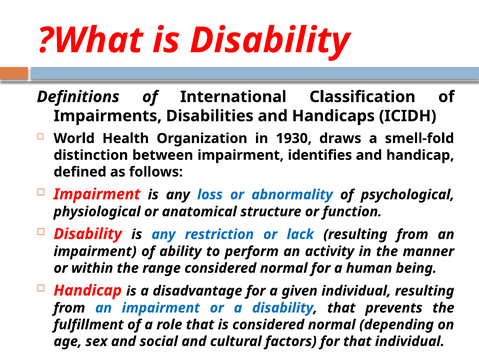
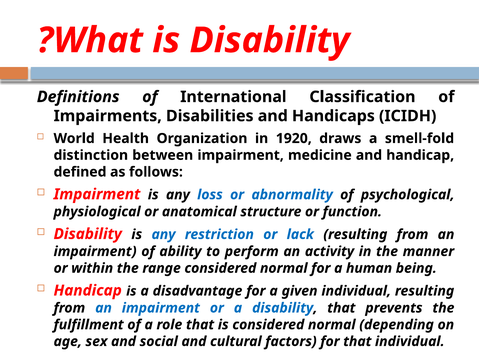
1930: 1930 -> 1920
identifies: identifies -> medicine
